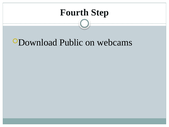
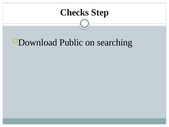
Fourth: Fourth -> Checks
webcams: webcams -> searching
